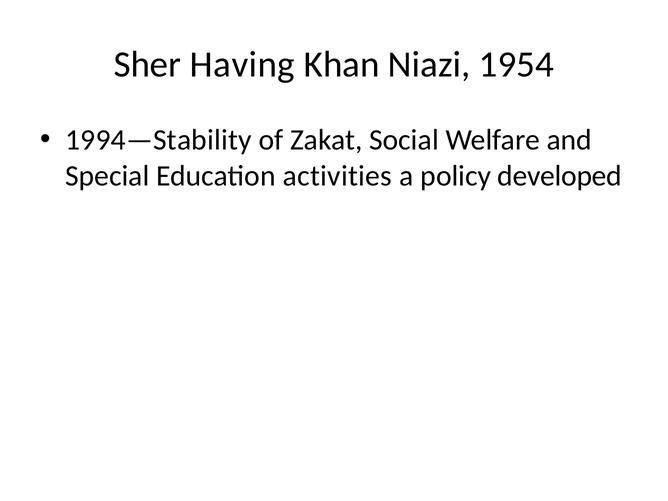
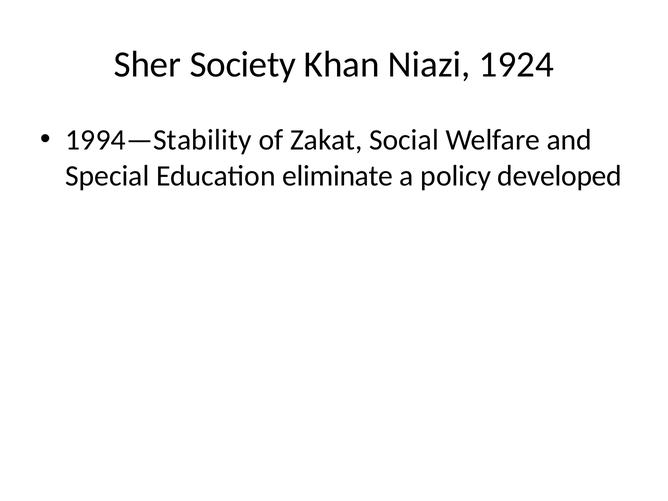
Having: Having -> Society
1954: 1954 -> 1924
activities: activities -> eliminate
